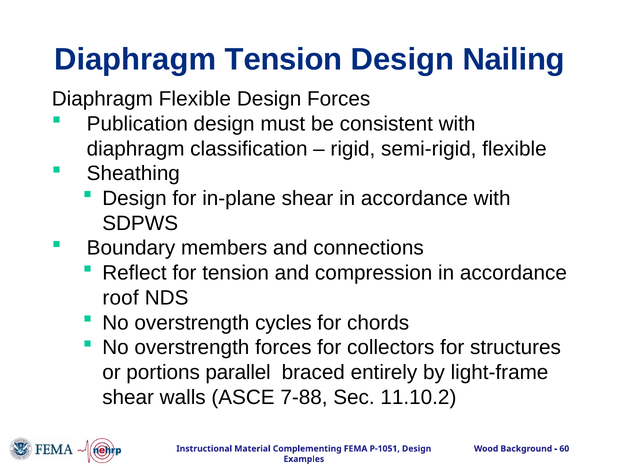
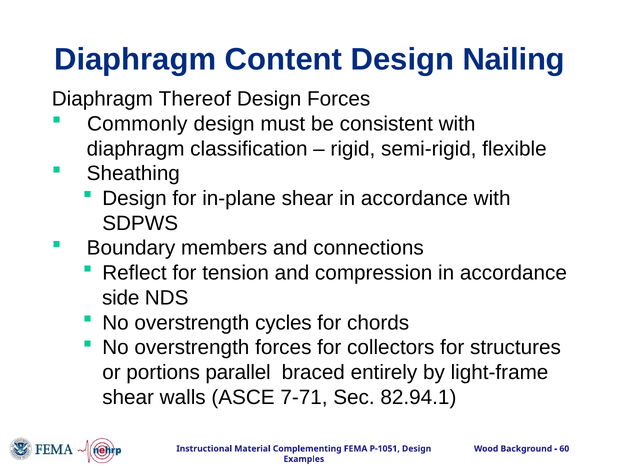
Diaphragm Tension: Tension -> Content
Diaphragm Flexible: Flexible -> Thereof
Publication: Publication -> Commonly
roof: roof -> side
7-88: 7-88 -> 7-71
11.10.2: 11.10.2 -> 82.94.1
